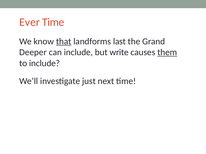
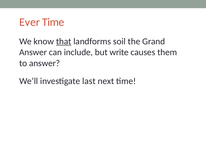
last: last -> soil
Deeper at (33, 52): Deeper -> Answer
them underline: present -> none
to include: include -> answer
just: just -> last
